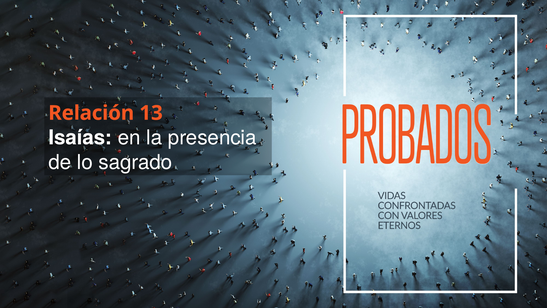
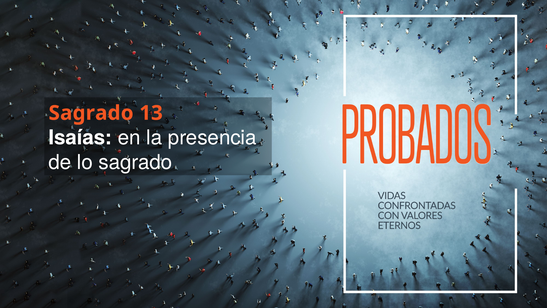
Relación at (91, 113): Relación -> Sagrado
